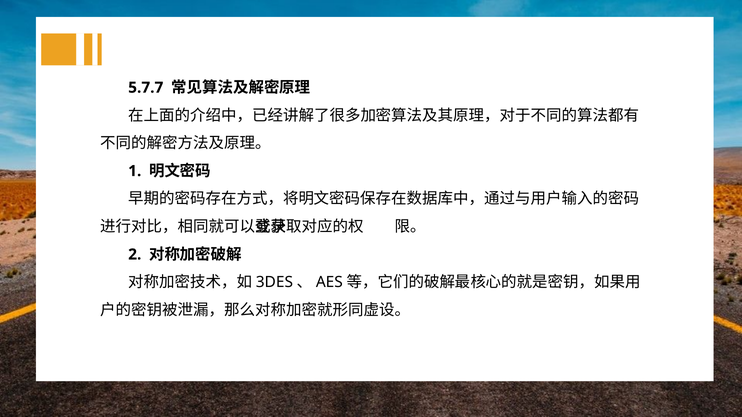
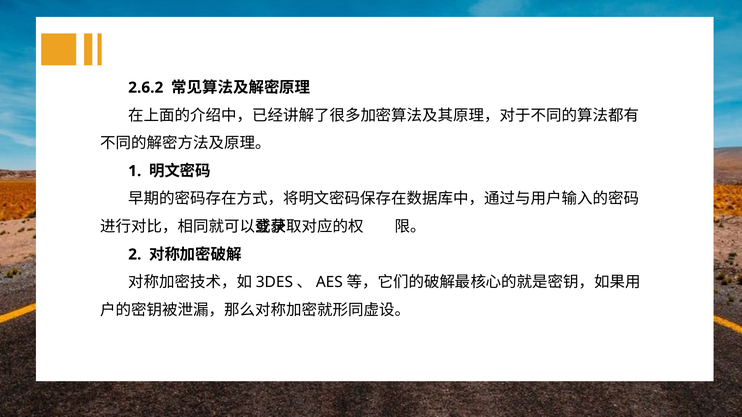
5.7.7: 5.7.7 -> 2.6.2
